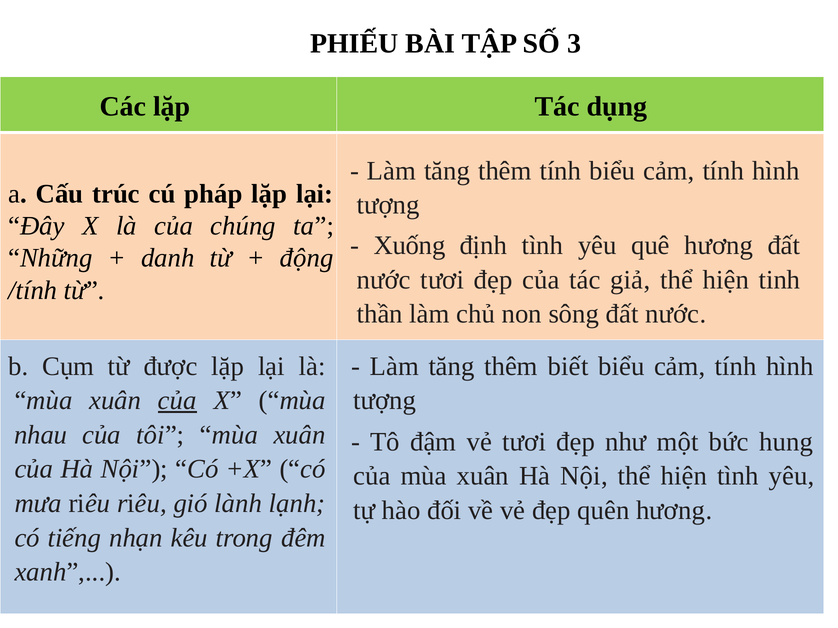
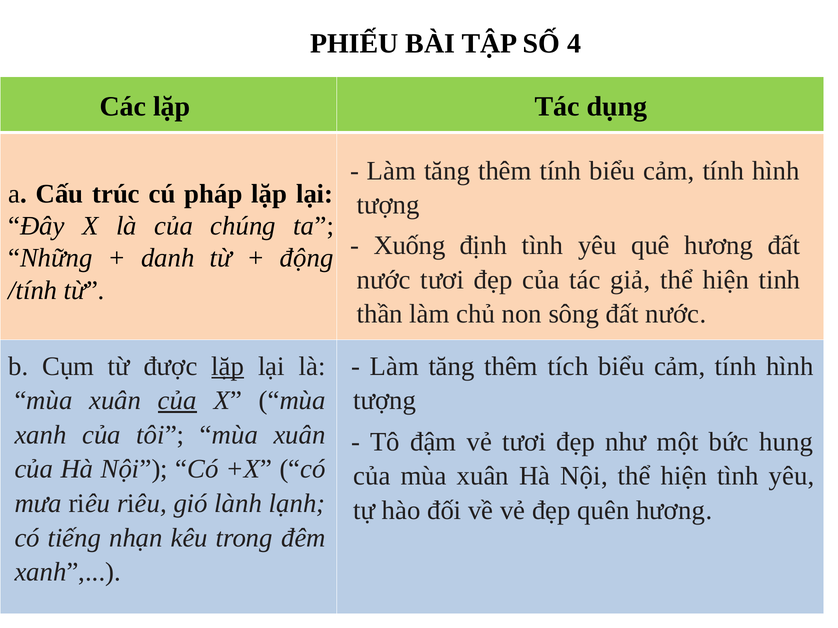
3: 3 -> 4
lặp at (228, 366) underline: none -> present
biết: biết -> tích
nhau at (41, 435): nhau -> xanh
